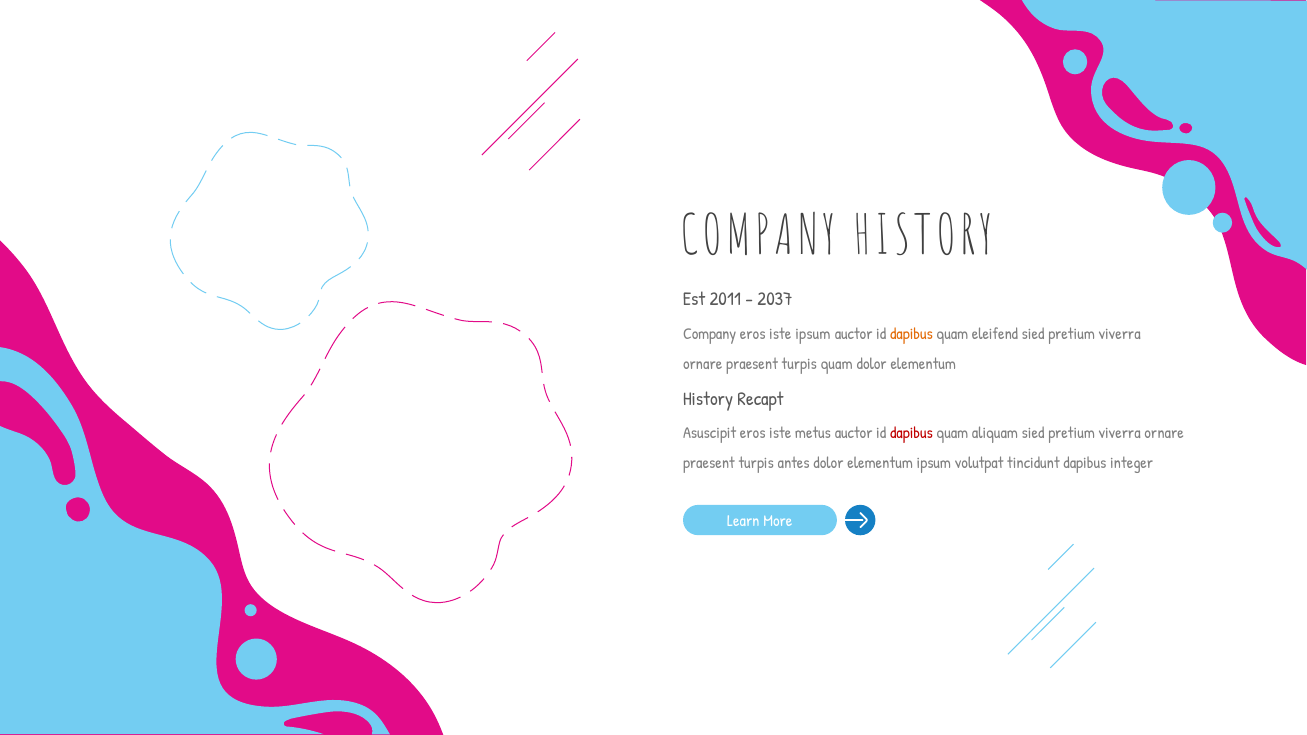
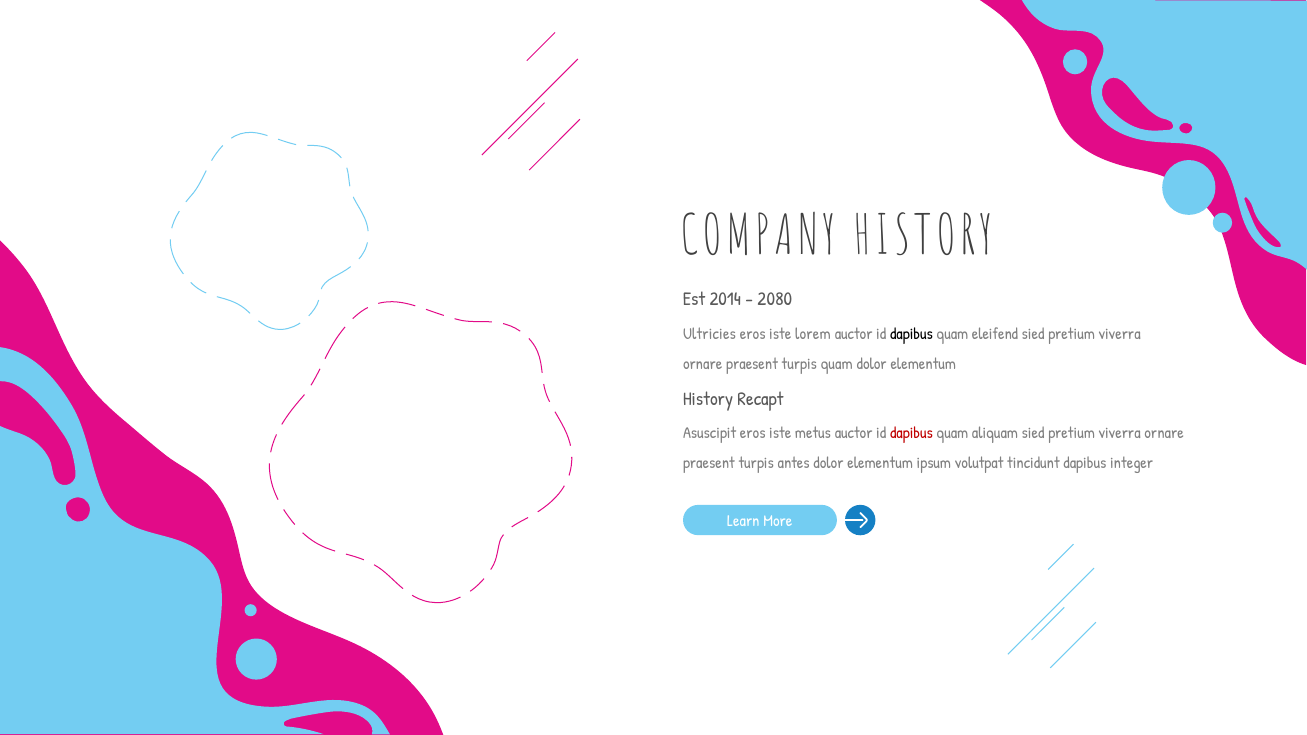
2011: 2011 -> 2014
2037: 2037 -> 2080
Company at (710, 335): Company -> Ultricies
iste ipsum: ipsum -> lorem
dapibus at (911, 335) colour: orange -> black
